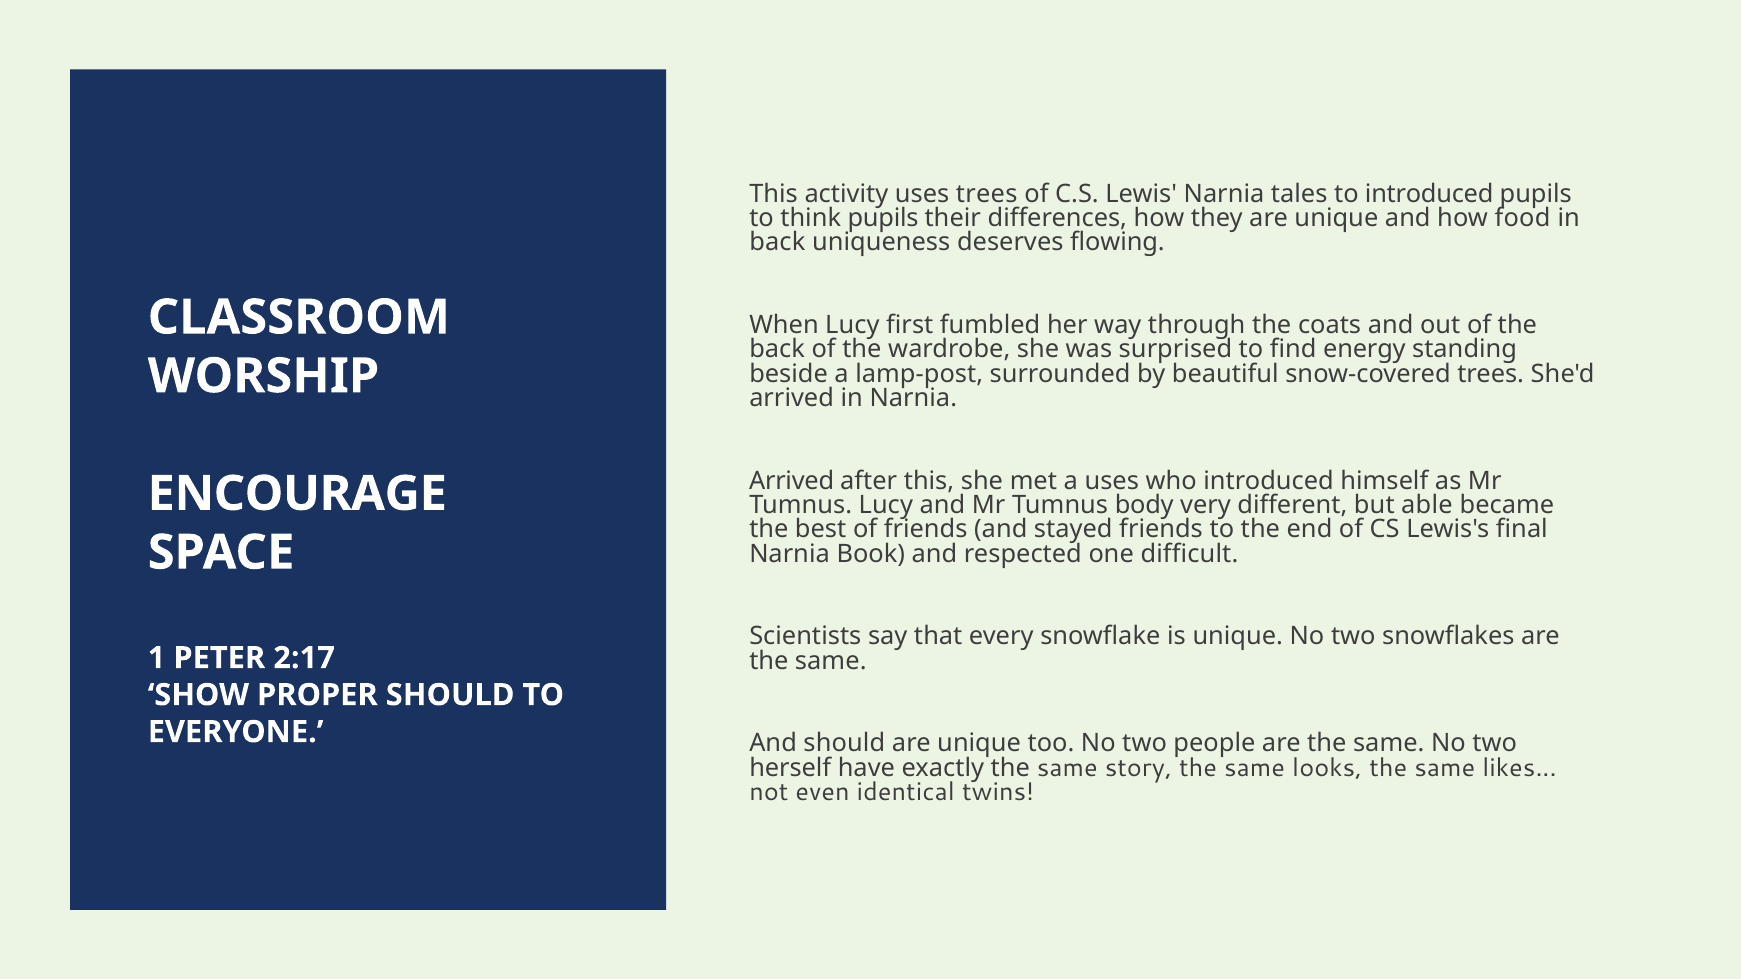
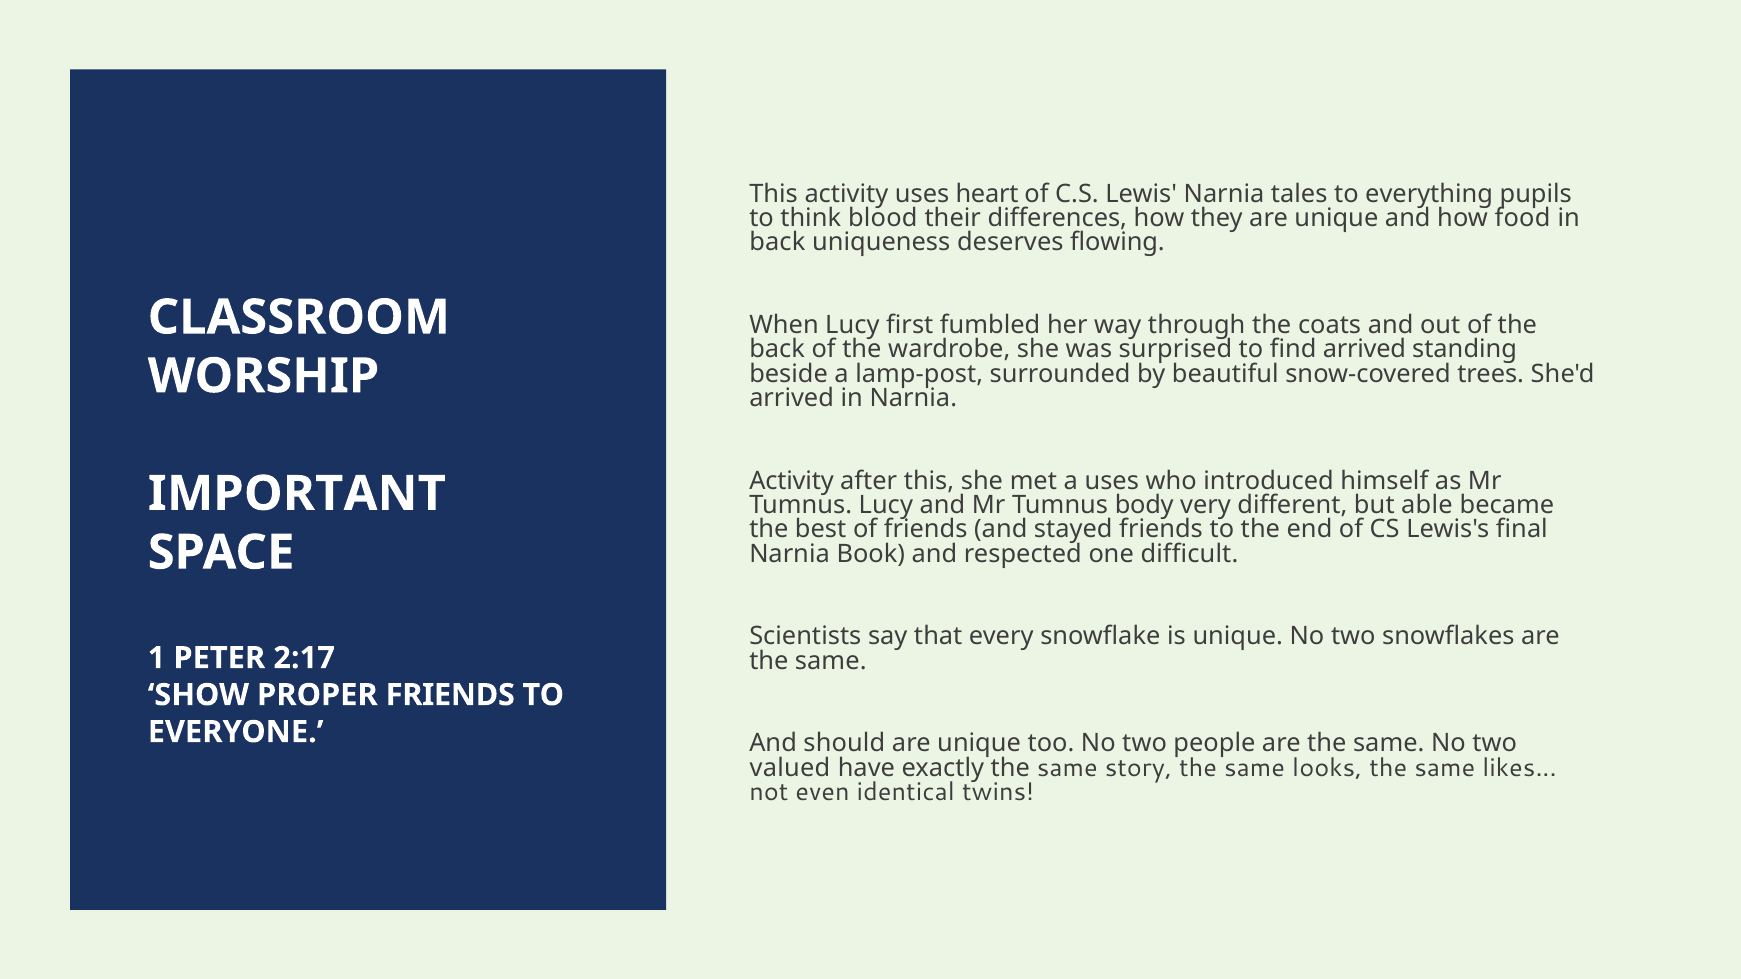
uses trees: trees -> heart
to introduced: introduced -> everything
think pupils: pupils -> blood
find energy: energy -> arrived
Arrived at (792, 481): Arrived -> Activity
ENCOURAGE: ENCOURAGE -> IMPORTANT
PROPER SHOULD: SHOULD -> FRIENDS
herself: herself -> valued
